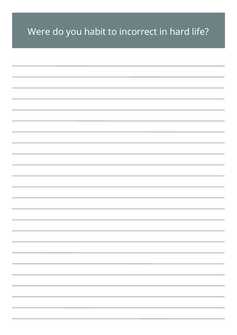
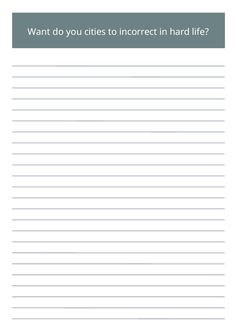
Were: Were -> Want
habit: habit -> cities
